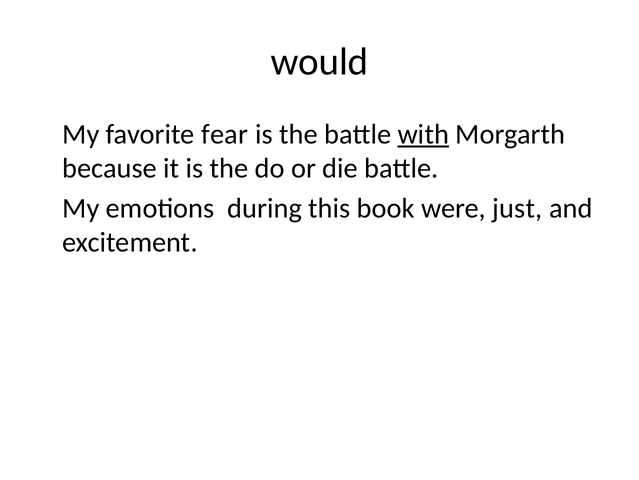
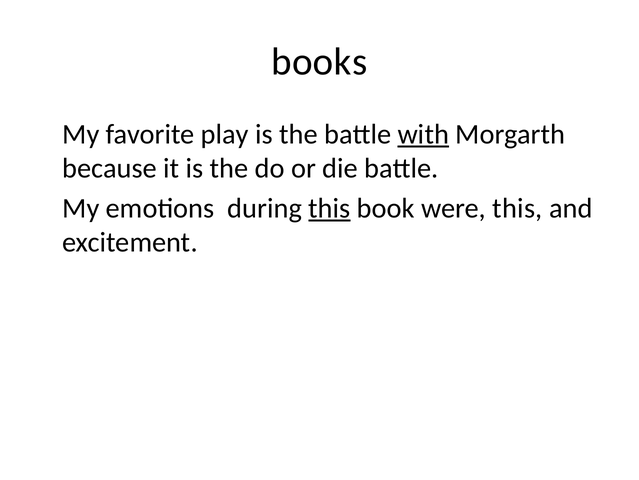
would: would -> books
fear: fear -> play
this at (329, 208) underline: none -> present
were just: just -> this
